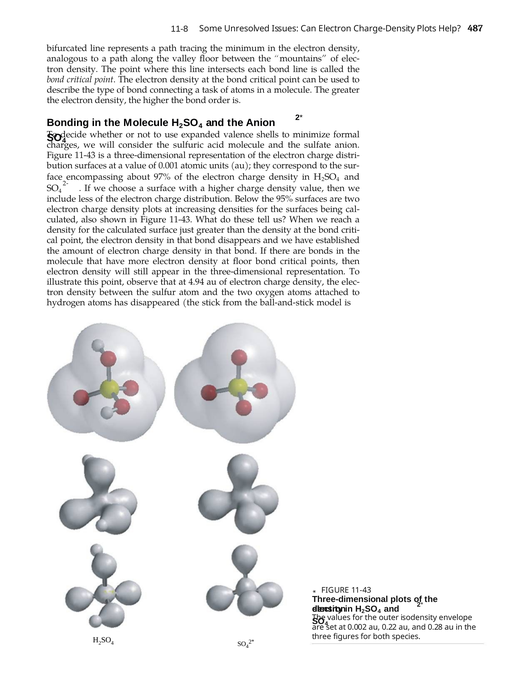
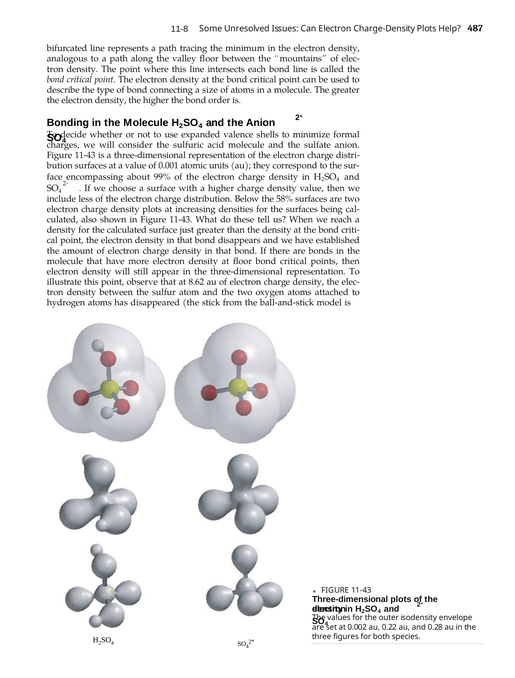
task: task -> size
97%: 97% -> 99%
95%: 95% -> 58%
4.94: 4.94 -> 8.62
